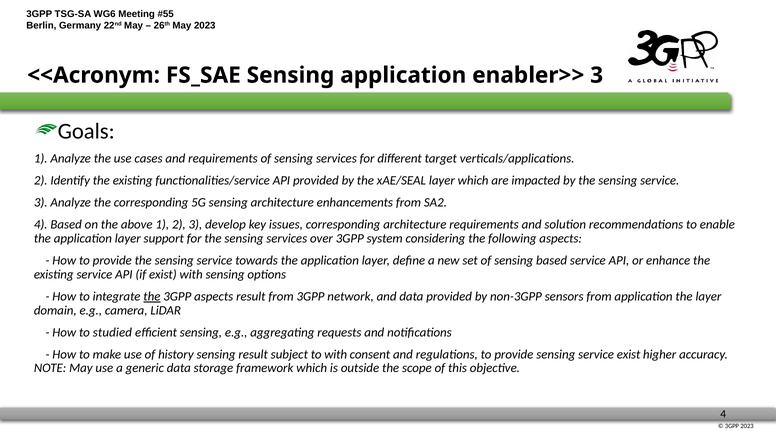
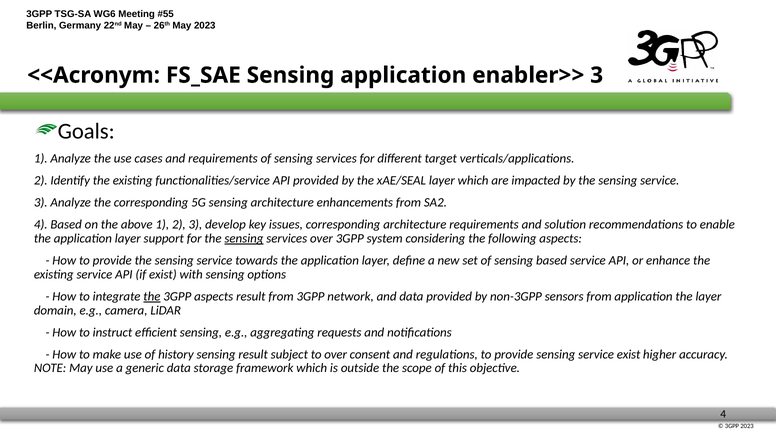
sensing at (244, 239) underline: none -> present
studied: studied -> instruct
to with: with -> over
